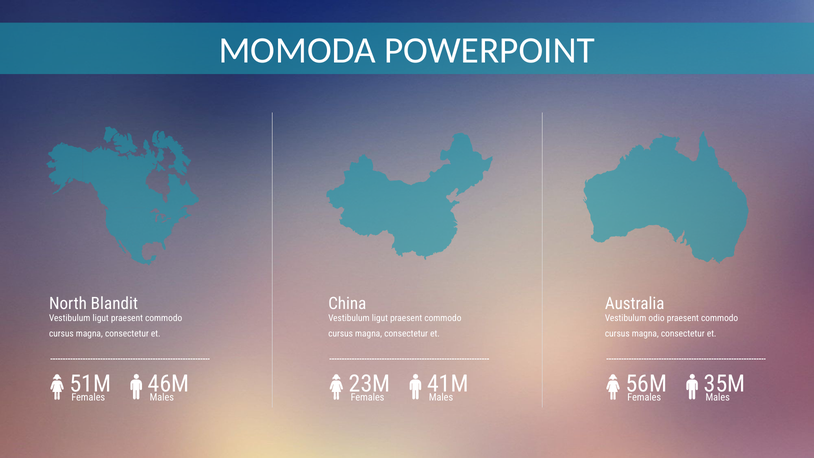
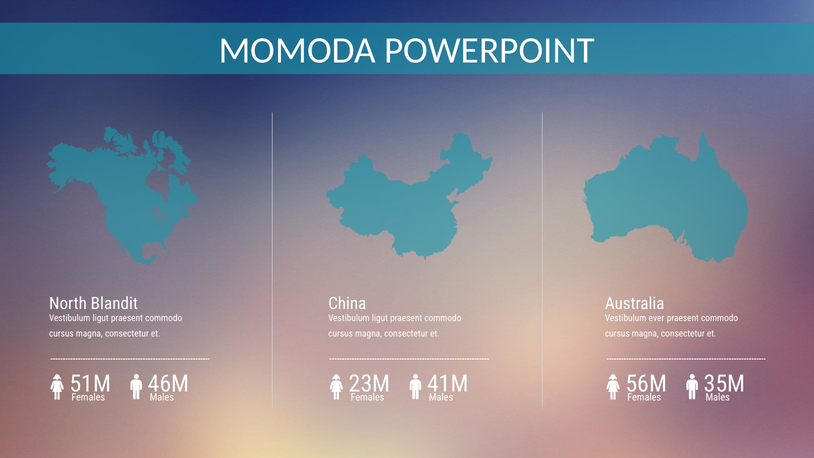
odio: odio -> ever
